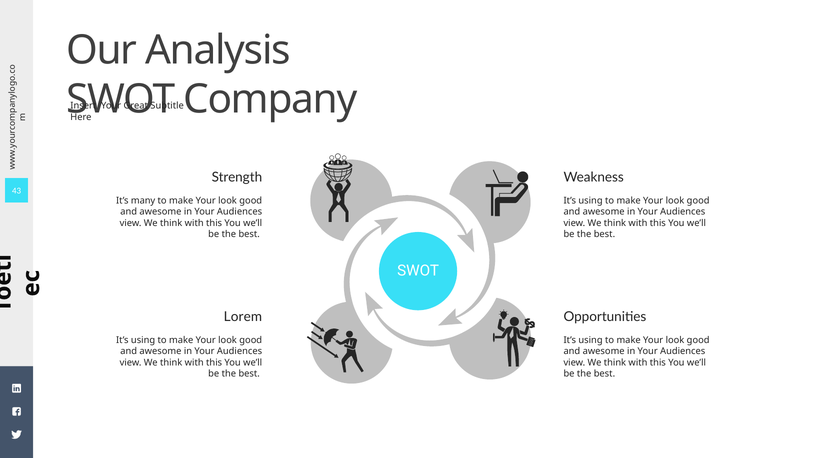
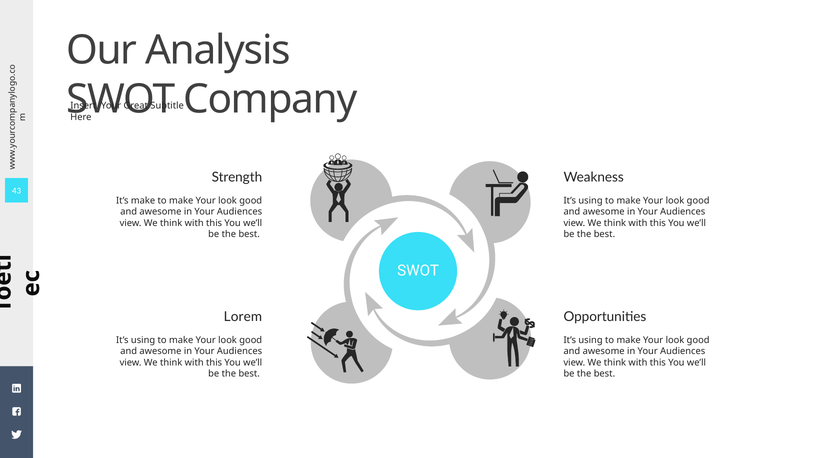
It’s many: many -> make
